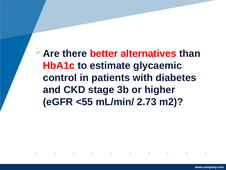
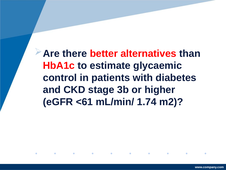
<55: <55 -> <61
2.73: 2.73 -> 1.74
